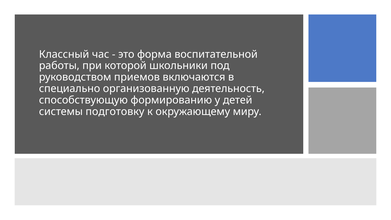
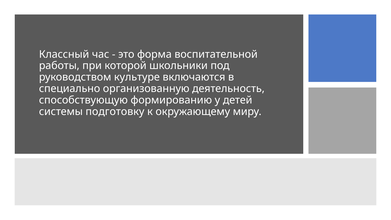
приемов: приемов -> культуре
